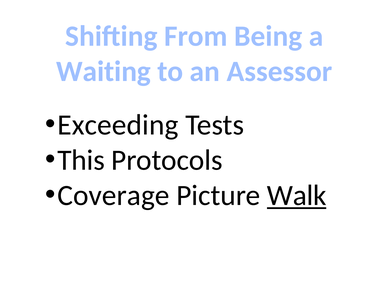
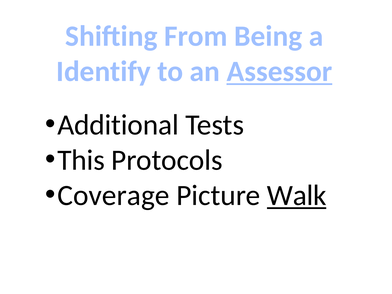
Waiting: Waiting -> Identify
Assessor underline: none -> present
Exceeding: Exceeding -> Additional
